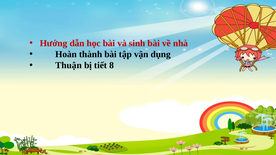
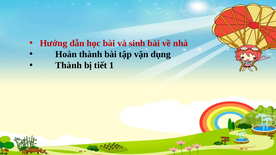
Thuận at (69, 65): Thuận -> Thành
8: 8 -> 1
